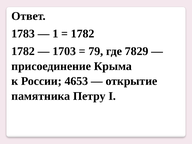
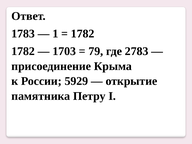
7829: 7829 -> 2783
4653: 4653 -> 5929
